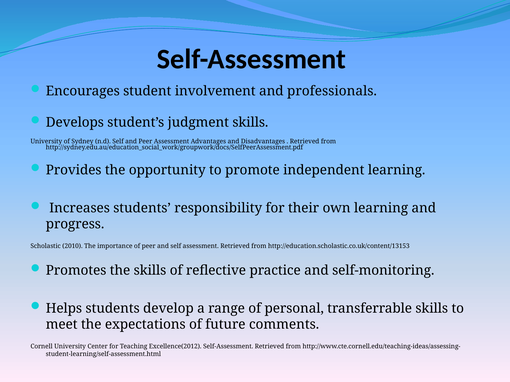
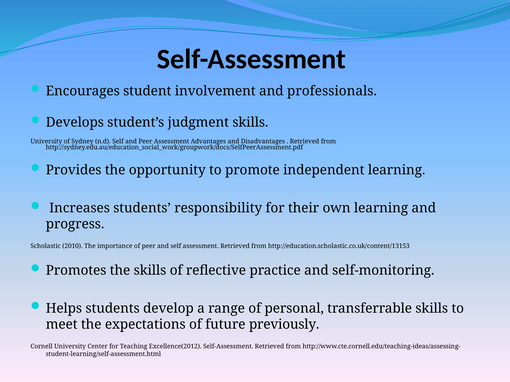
comments: comments -> previously
